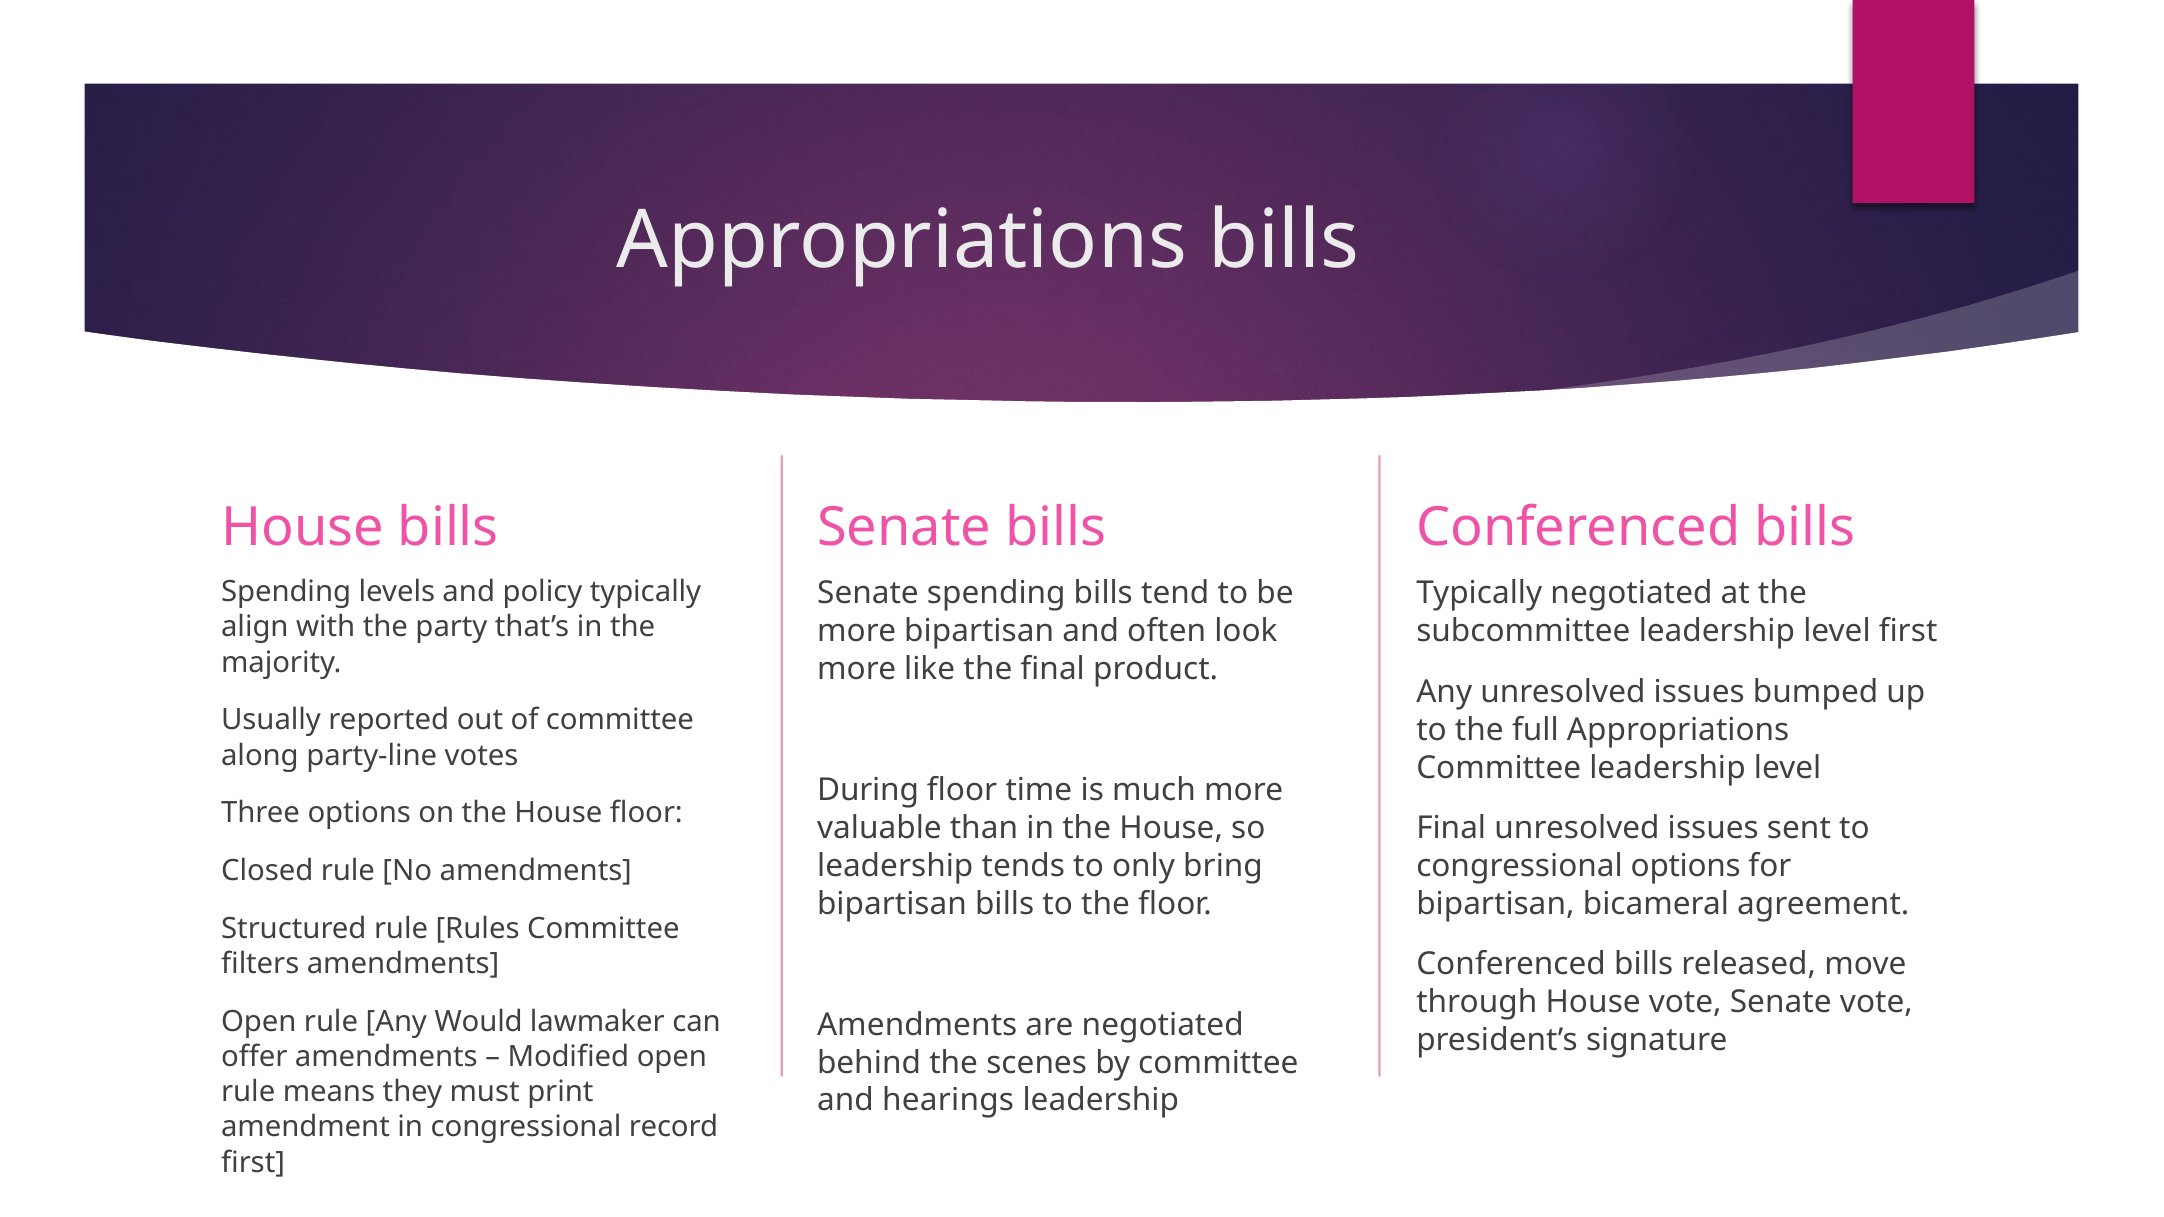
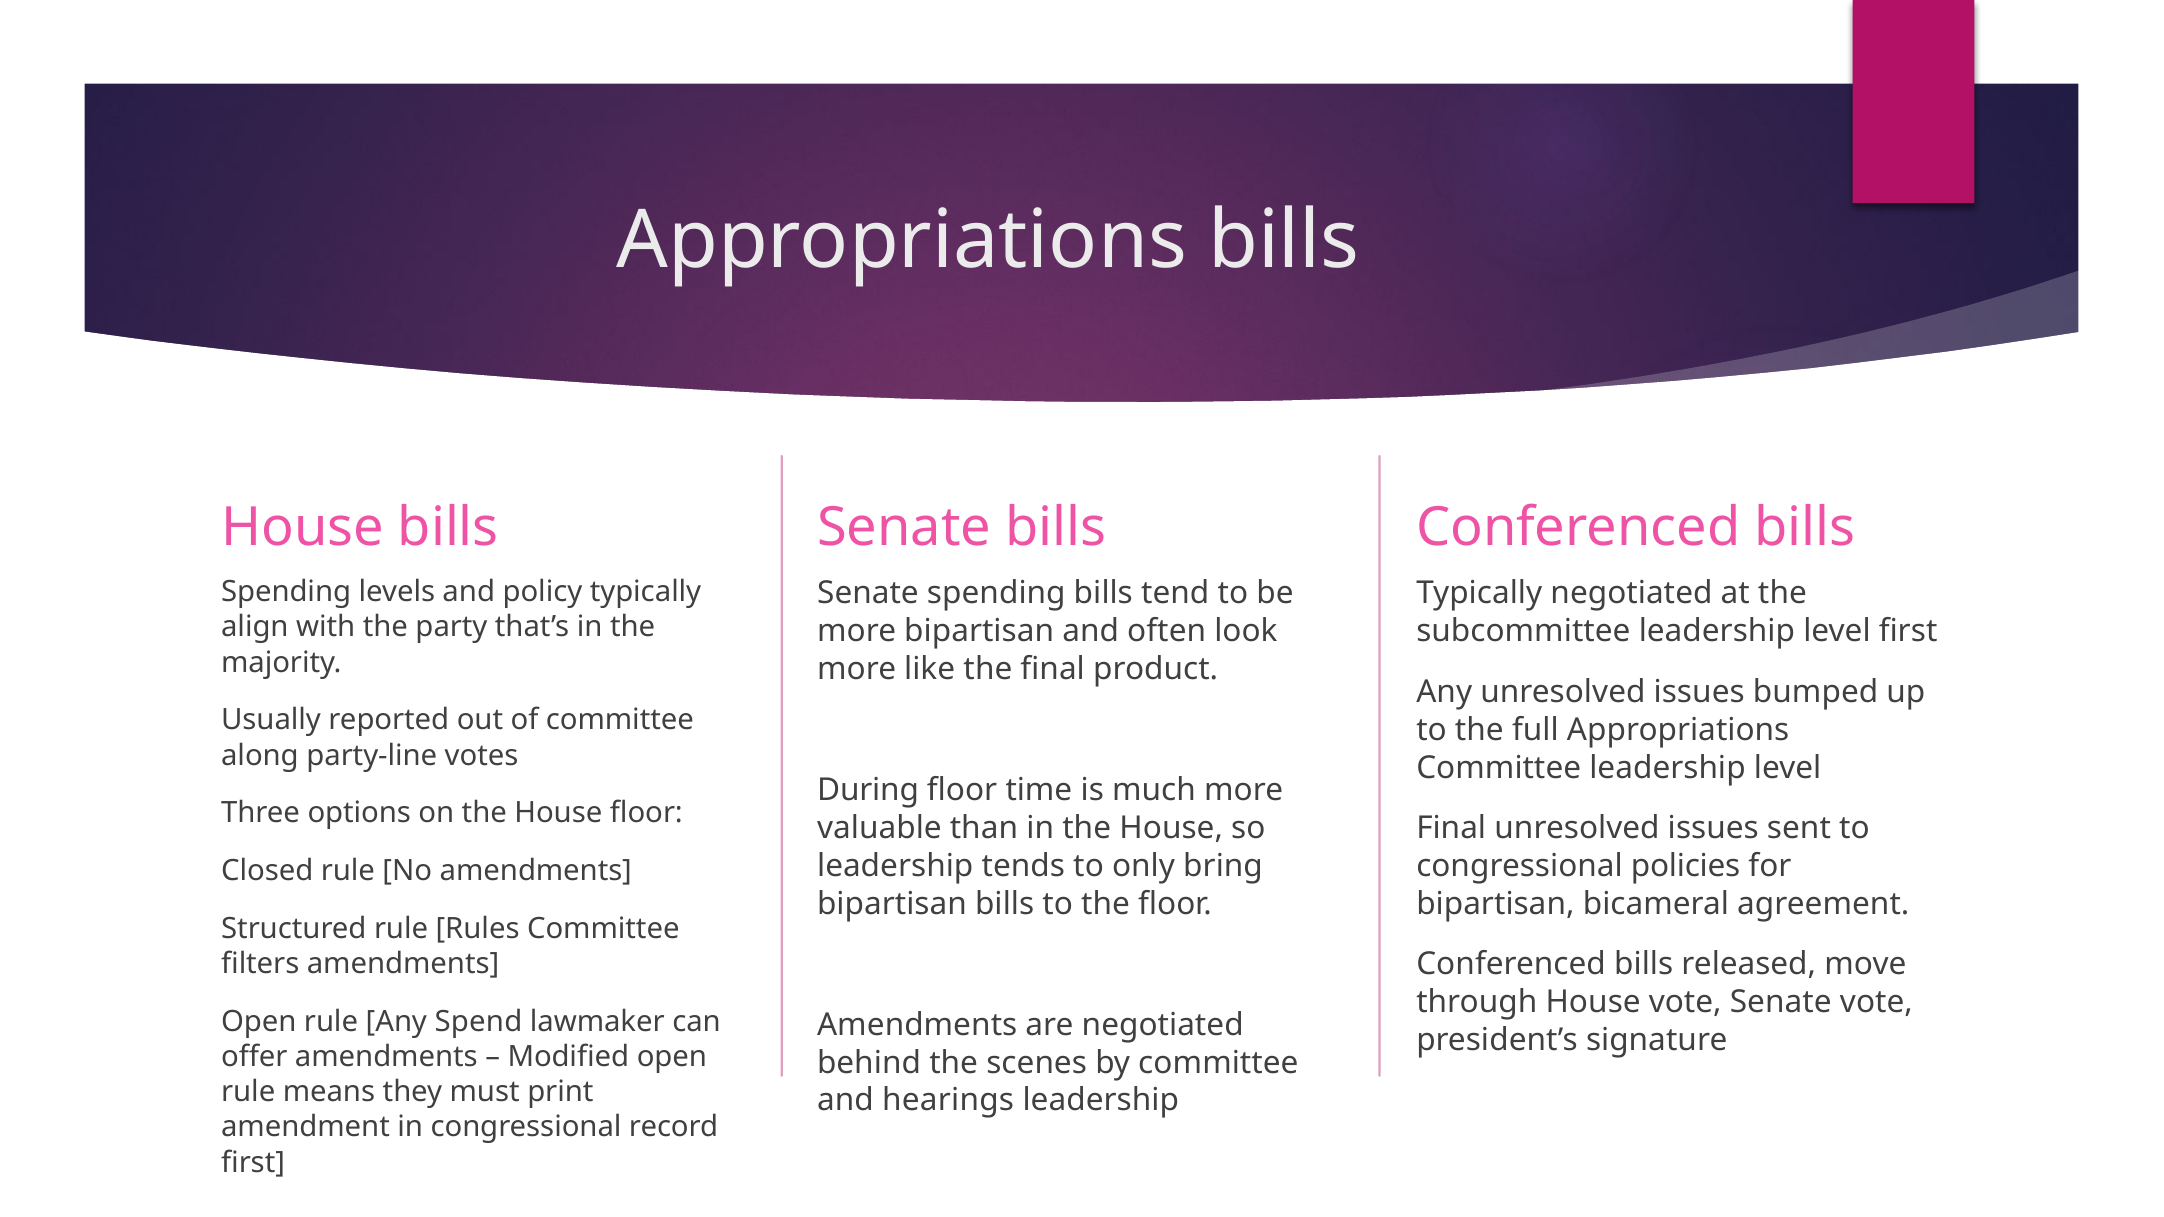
congressional options: options -> policies
Would: Would -> Spend
